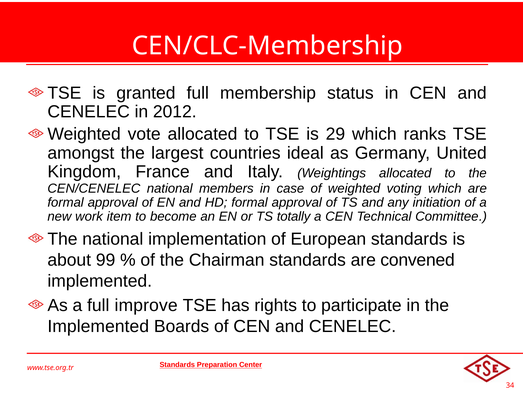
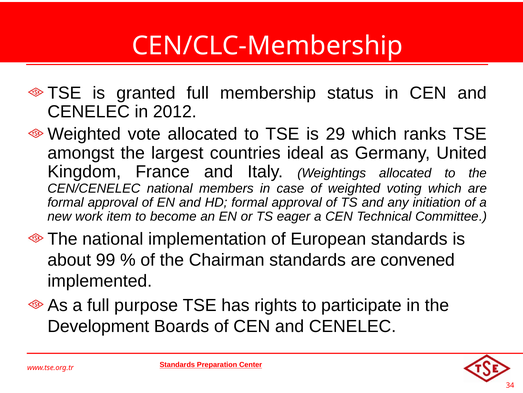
totally: totally -> eager
improve: improve -> purpose
Implemented at (98, 326): Implemented -> Development
